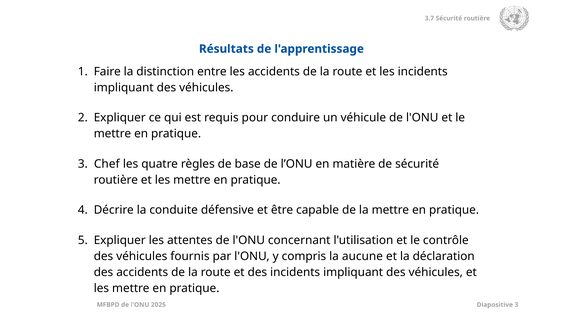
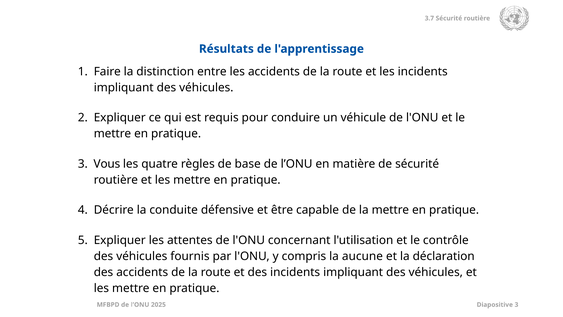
Chef: Chef -> Vous
